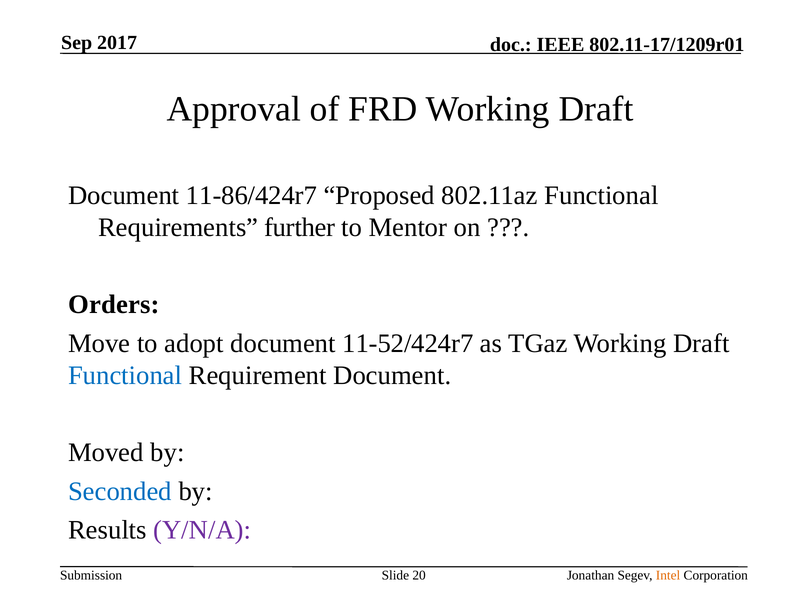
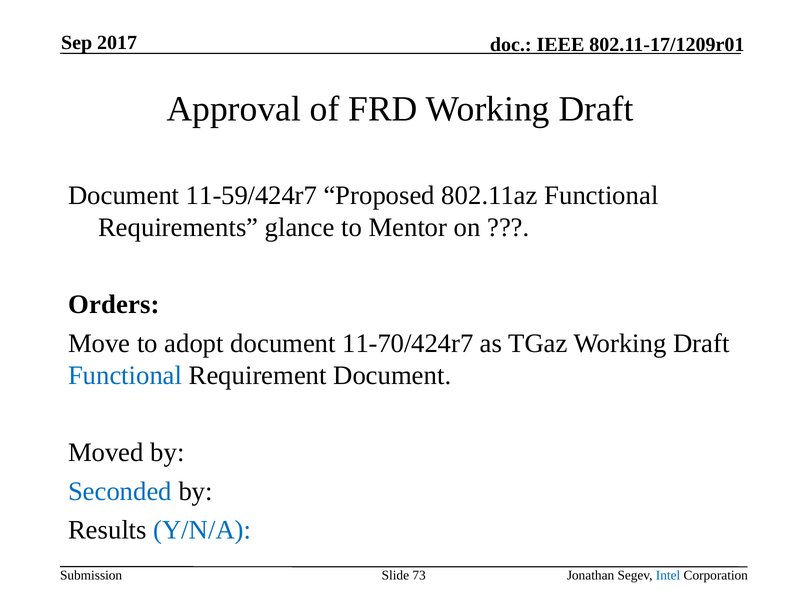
11-86/424r7: 11-86/424r7 -> 11-59/424r7
further: further -> glance
11-52/424r7: 11-52/424r7 -> 11-70/424r7
Y/N/A colour: purple -> blue
20: 20 -> 73
Intel colour: orange -> blue
